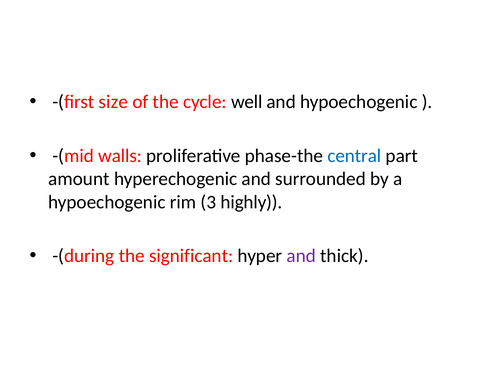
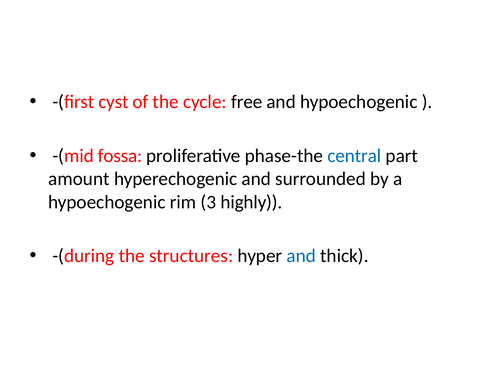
size: size -> cyst
well: well -> free
walls: walls -> fossa
significant: significant -> structures
and at (301, 256) colour: purple -> blue
